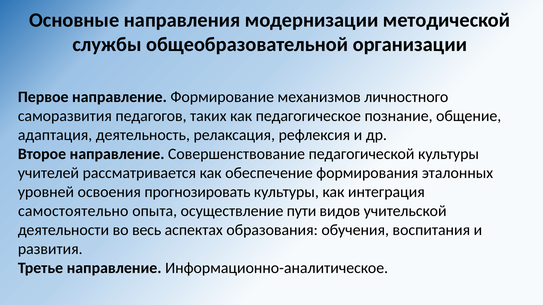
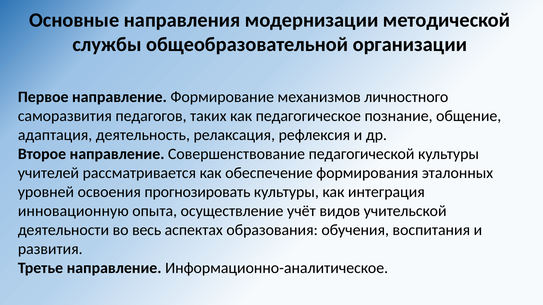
самостоятельно: самостоятельно -> инновационную
пути: пути -> учёт
